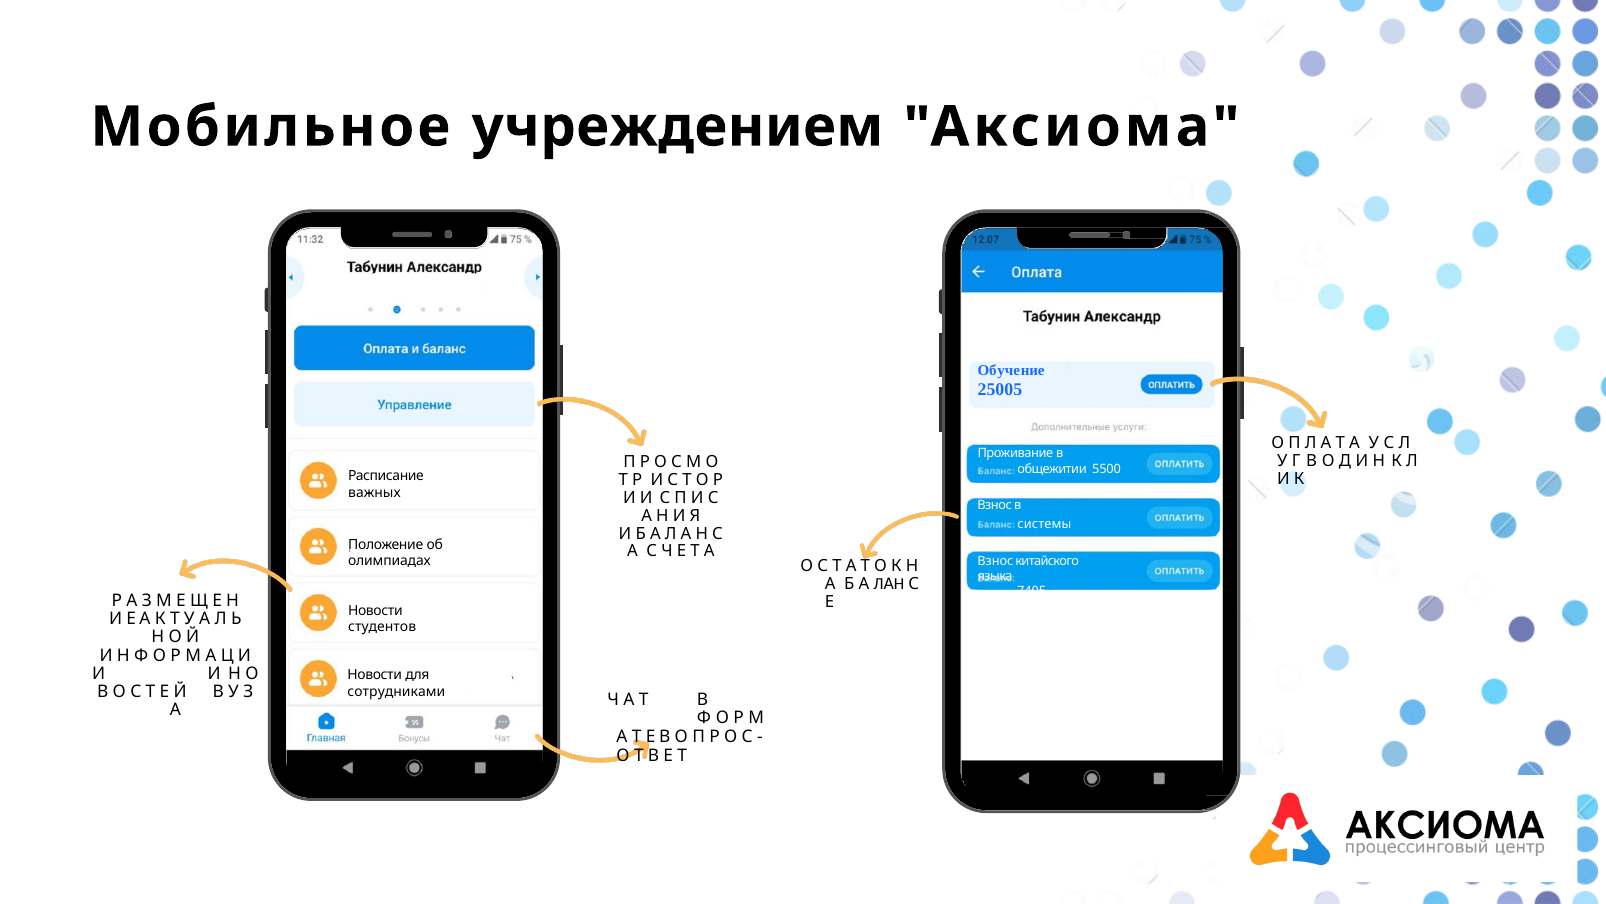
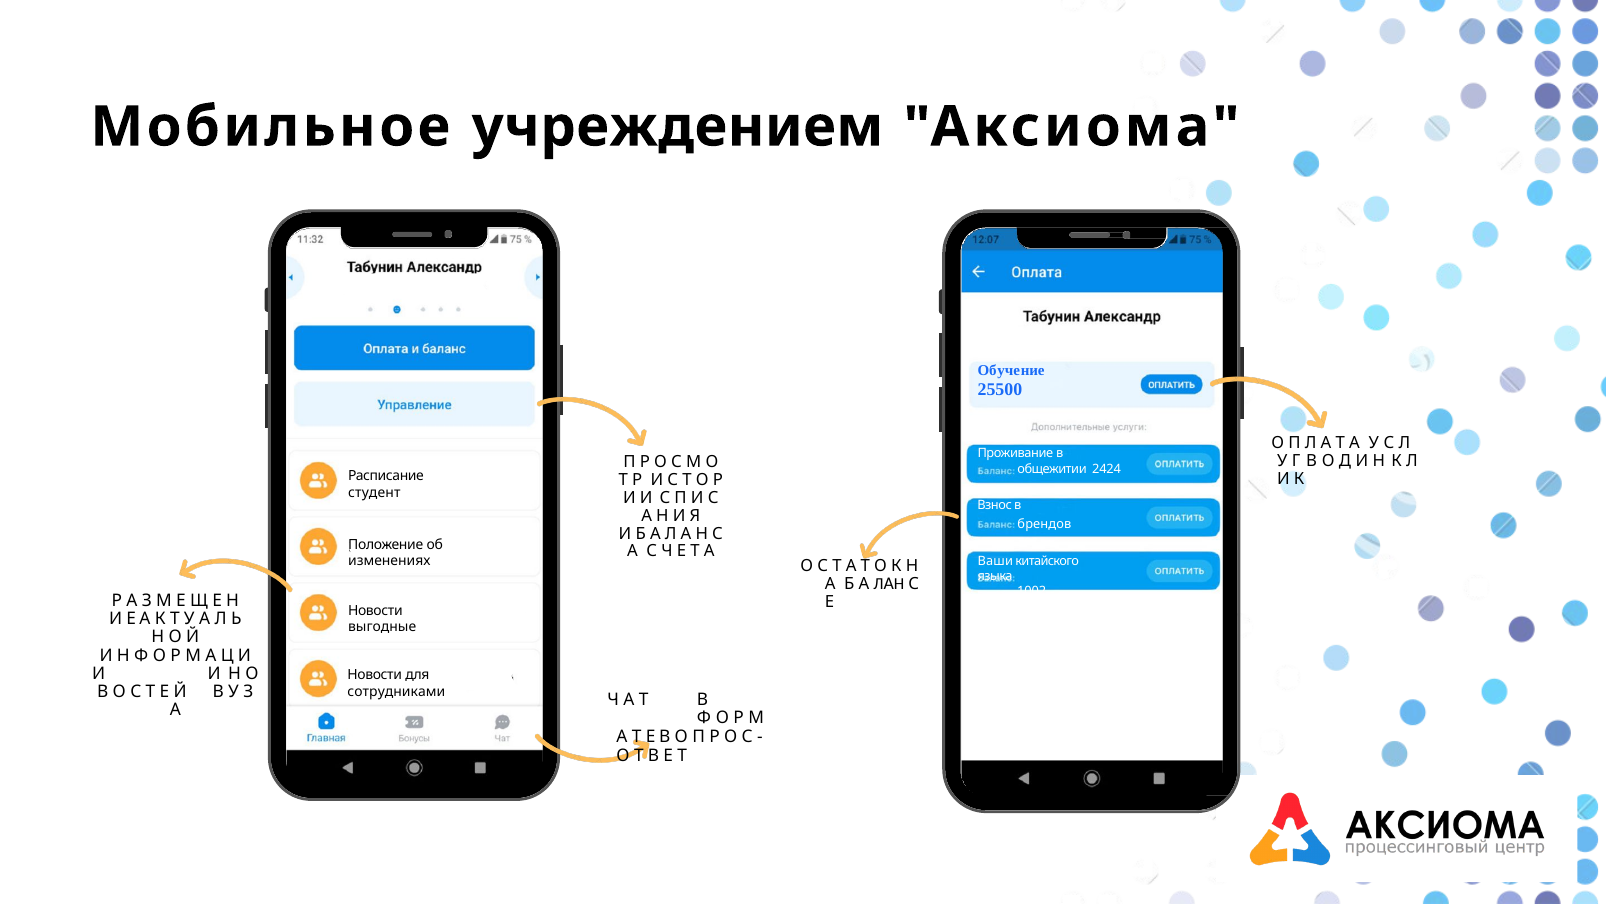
25005: 25005 -> 25500
5500: 5500 -> 2424
важных: важных -> студент
системы: системы -> брендов
олимпиадах: олимпиадах -> изменениях
Взнос at (995, 561): Взнос -> Ваши
7405: 7405 -> 1002
студентов: студентов -> выгодные
